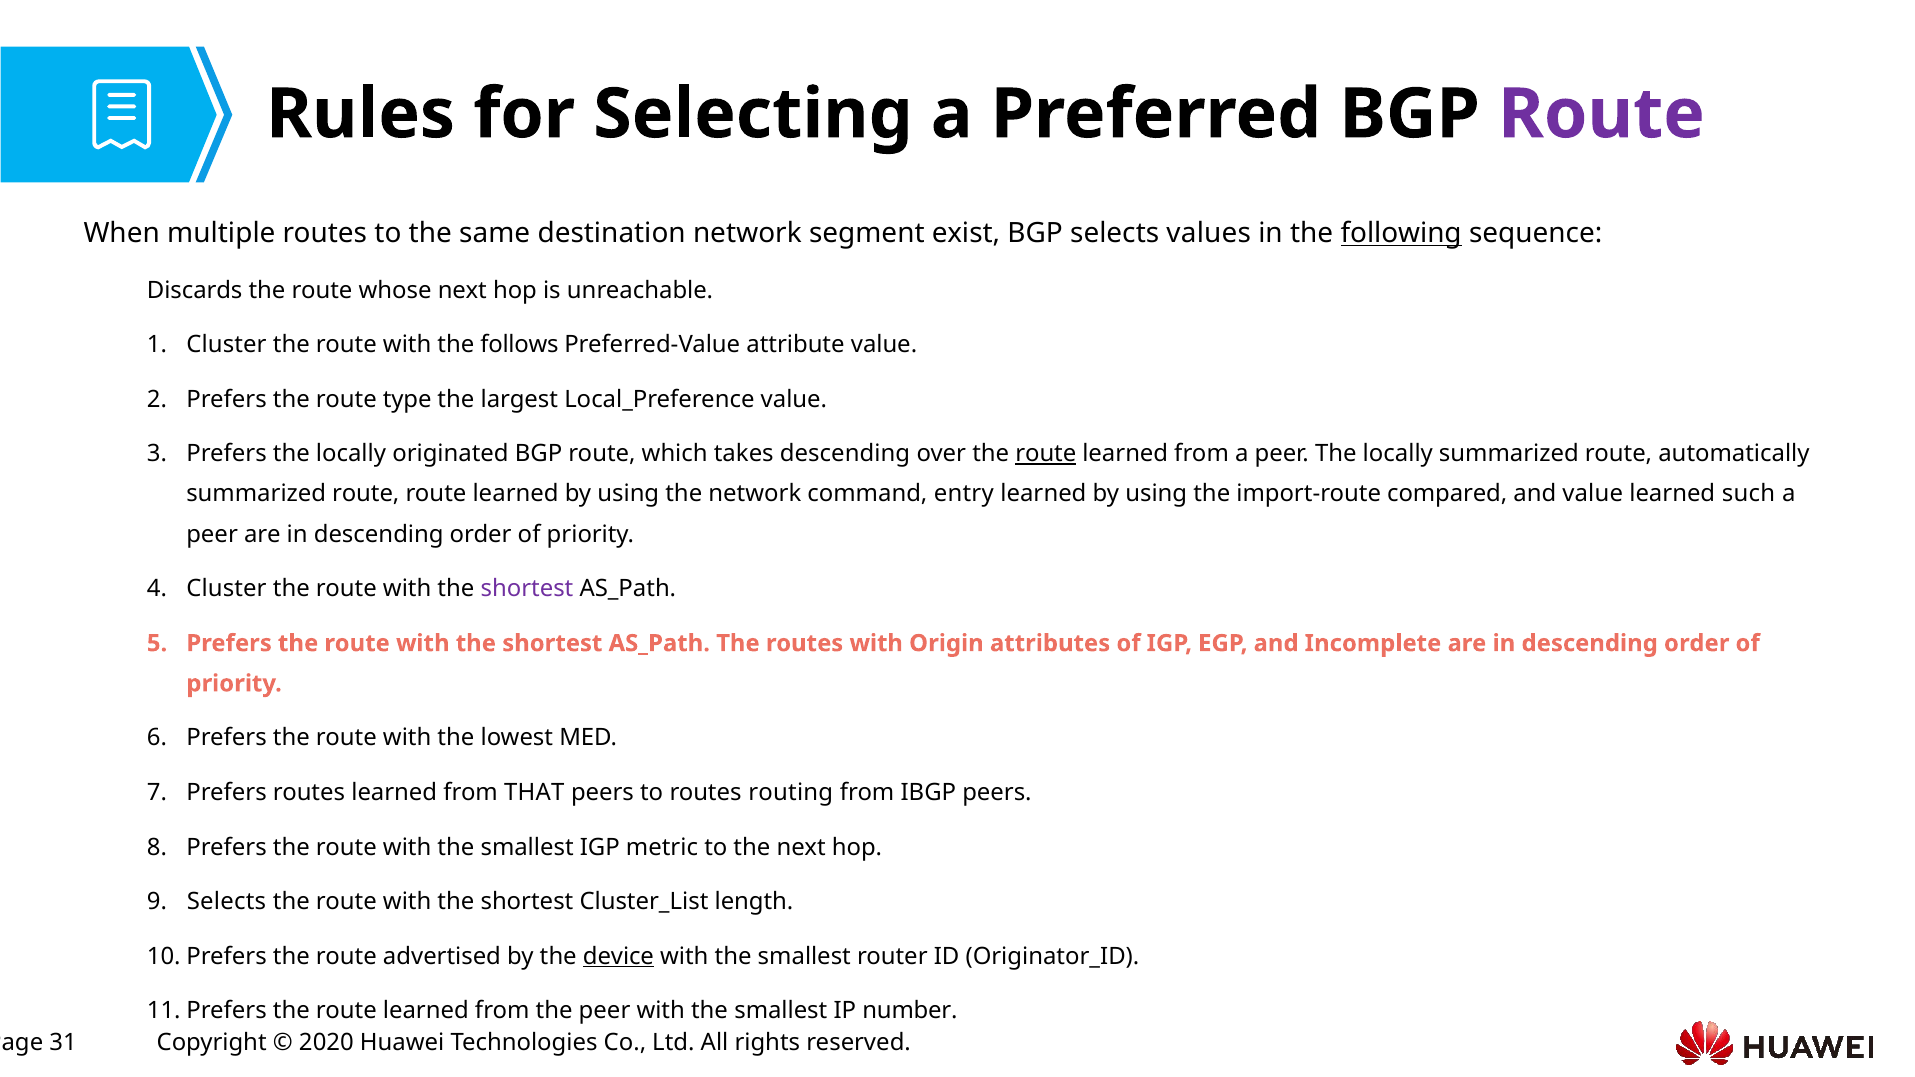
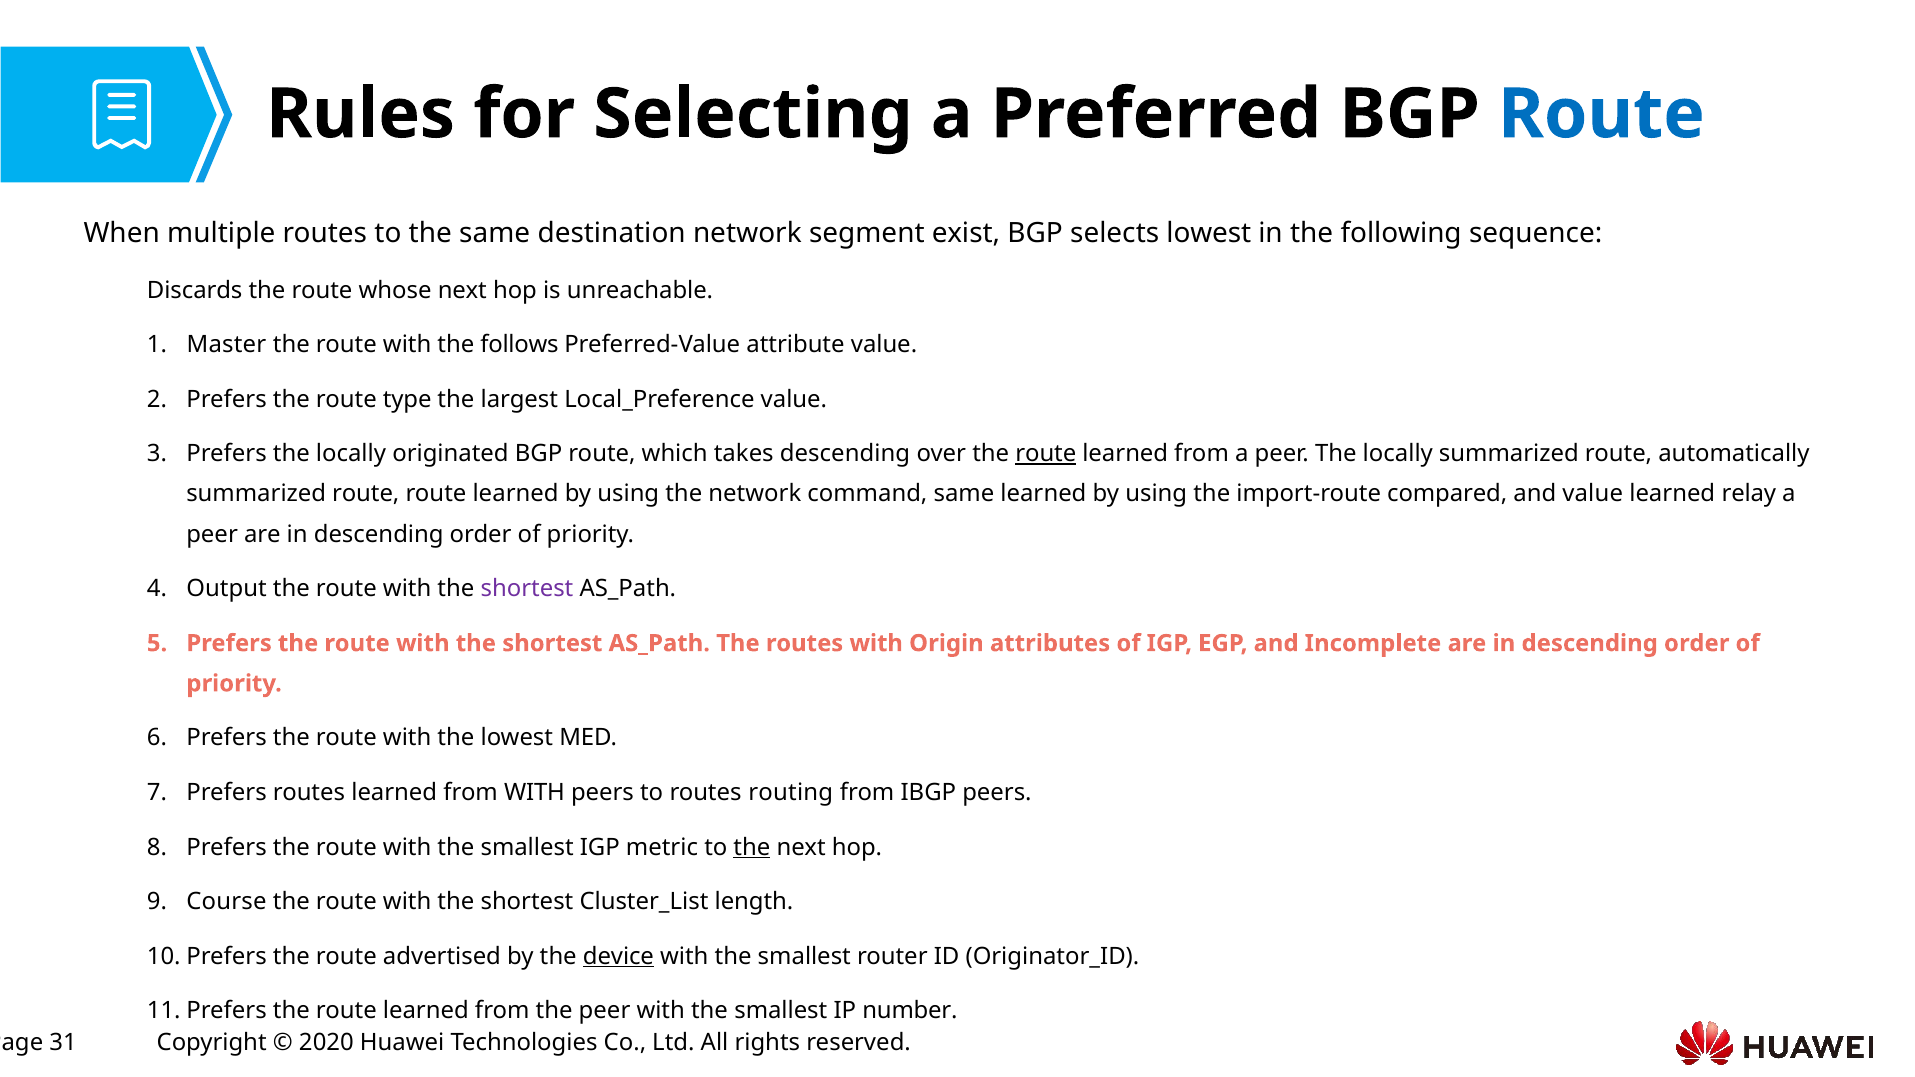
Route at (1602, 114) colour: purple -> blue
selects values: values -> lowest
following underline: present -> none
Cluster at (227, 345): Cluster -> Master
command entry: entry -> same
such: such -> relay
Cluster at (227, 589): Cluster -> Output
from THAT: THAT -> WITH
the at (752, 847) underline: none -> present
Selects at (226, 902): Selects -> Course
